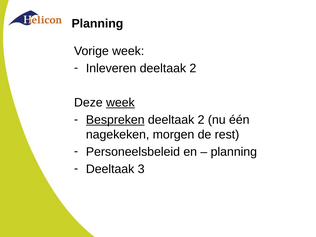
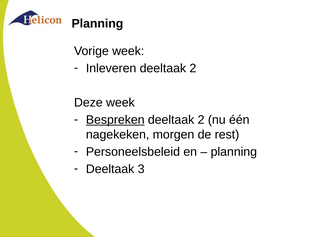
week at (120, 103) underline: present -> none
